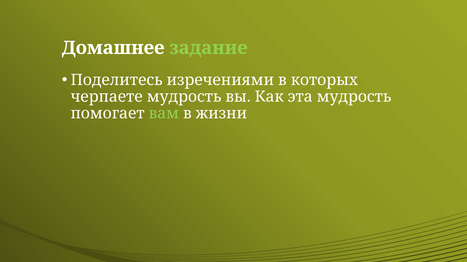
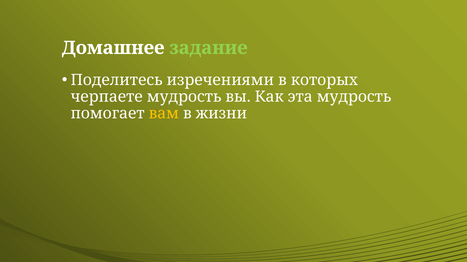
вам colour: light green -> yellow
